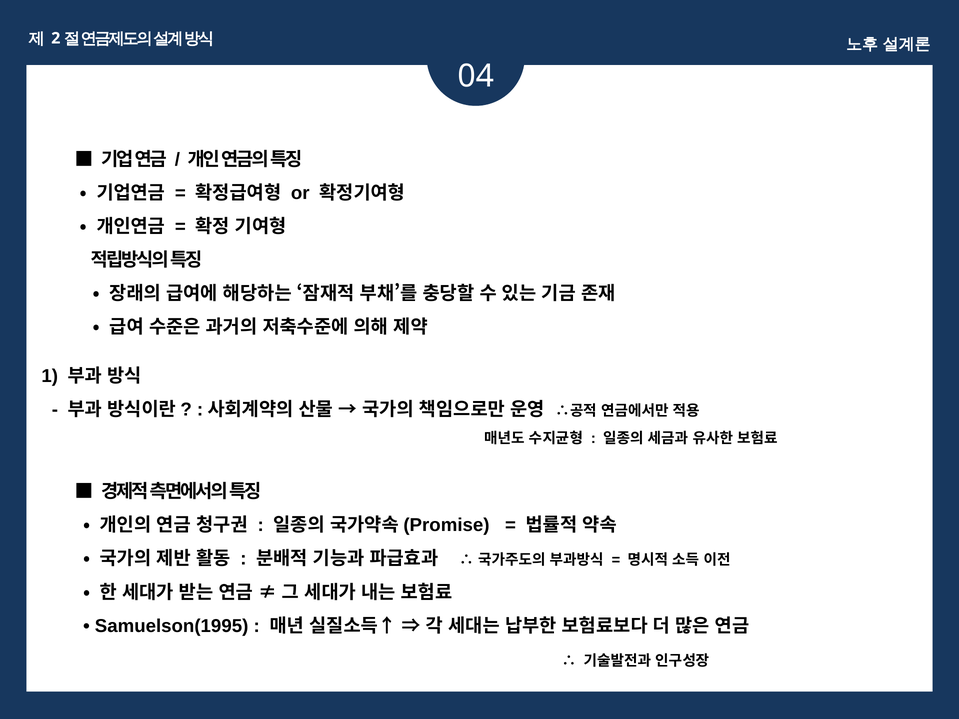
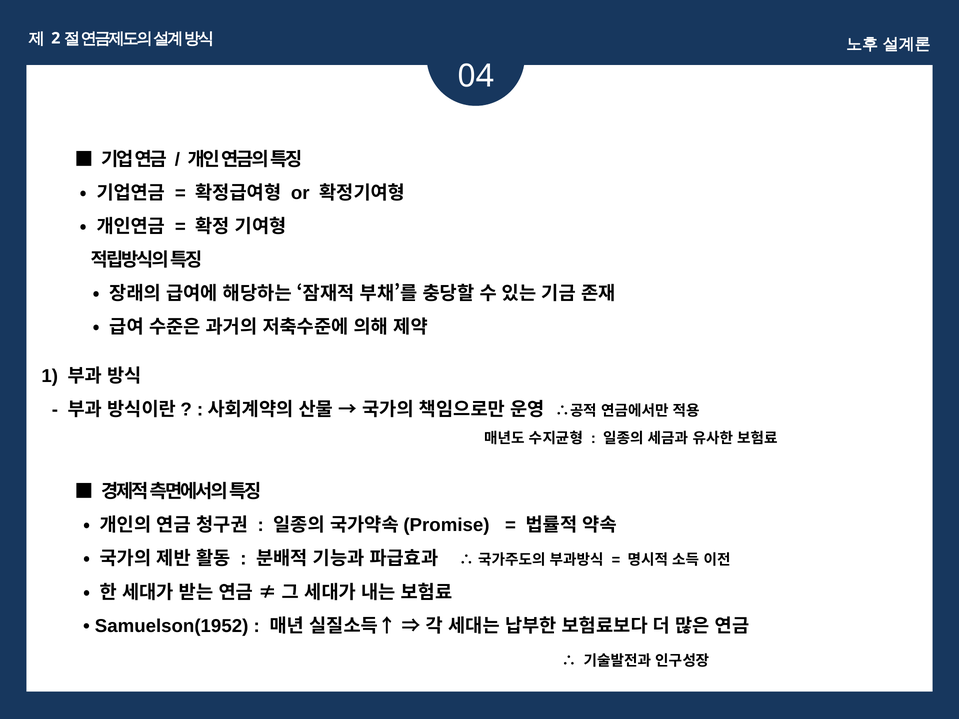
Samuelson(1995: Samuelson(1995 -> Samuelson(1952
